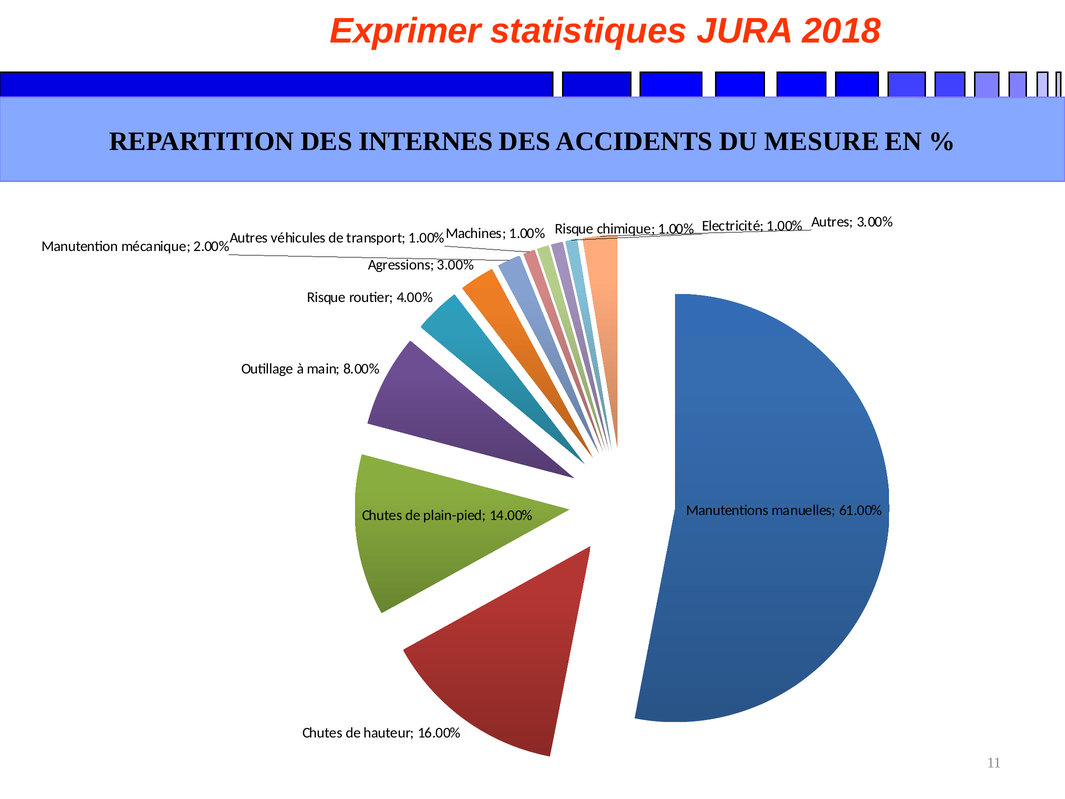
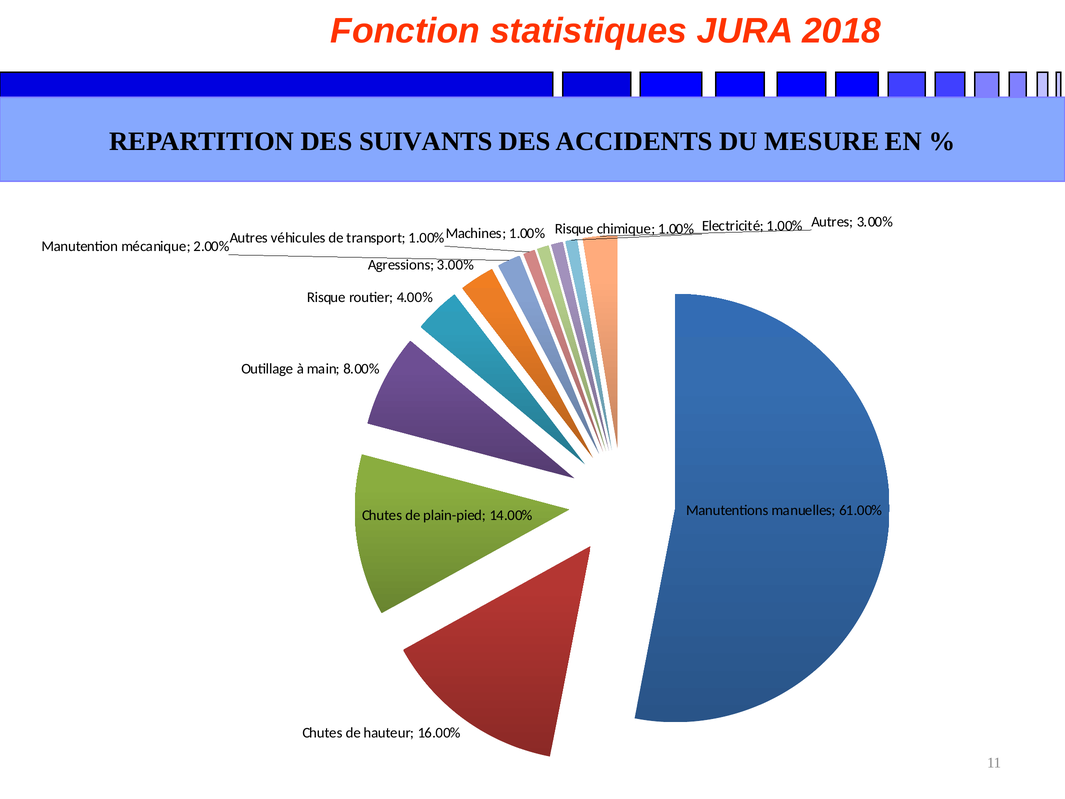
Exprimer: Exprimer -> Fonction
INTERNES: INTERNES -> SUIVANTS
